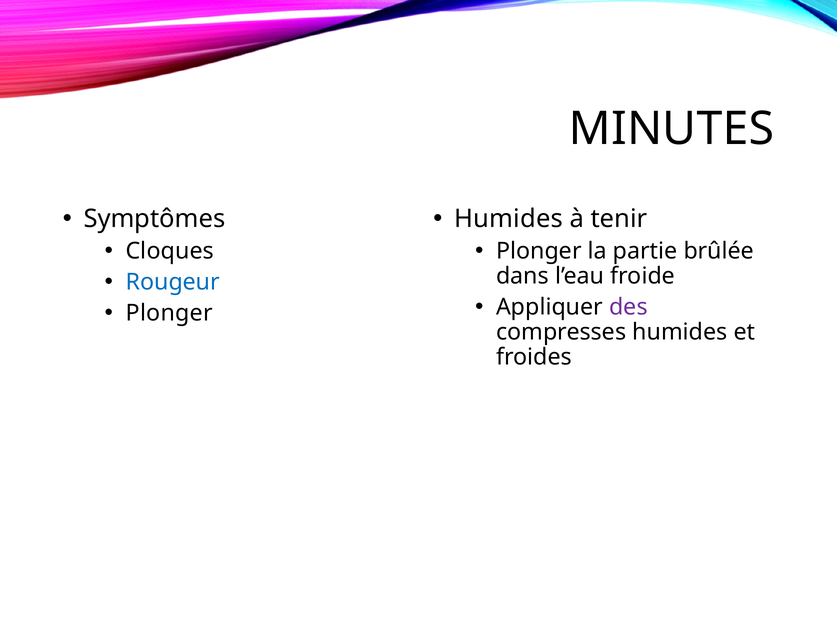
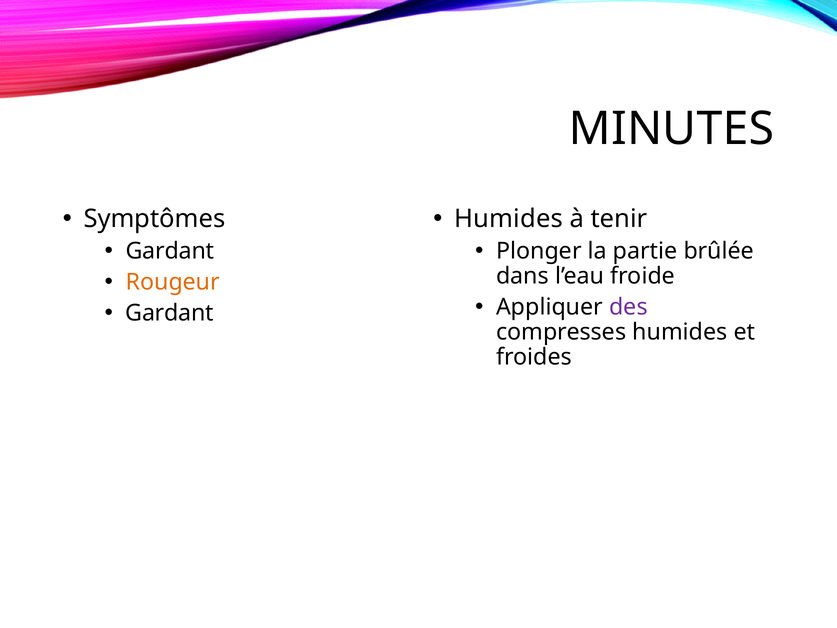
Cloques at (170, 251): Cloques -> Gardant
Rougeur colour: blue -> orange
Plonger at (169, 313): Plonger -> Gardant
